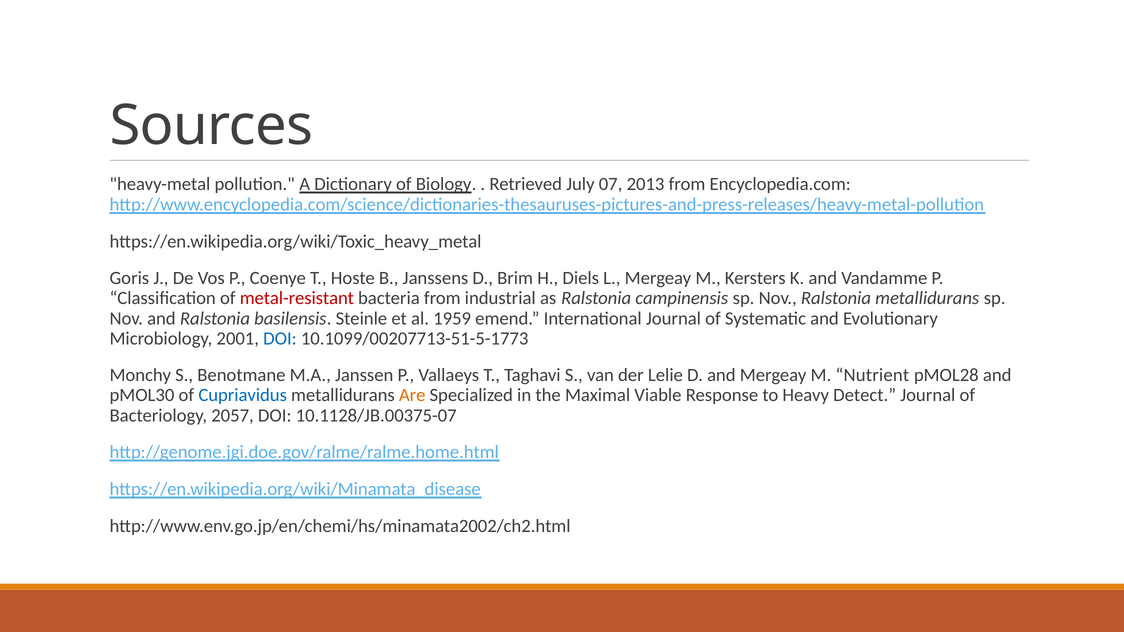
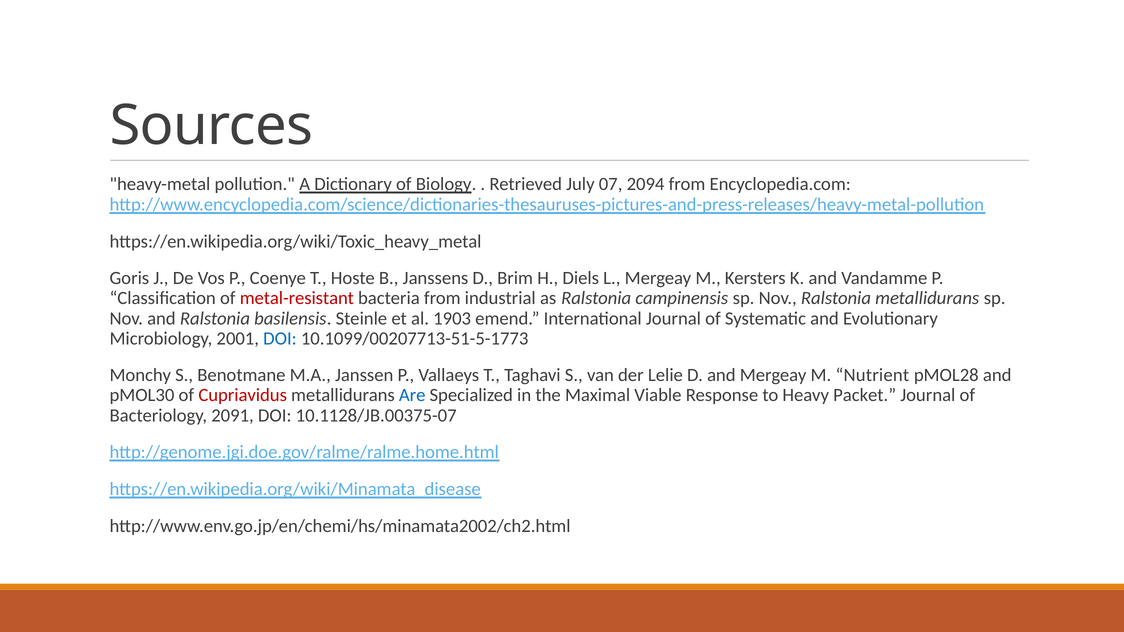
2013: 2013 -> 2094
1959: 1959 -> 1903
Cupriavidus colour: blue -> red
Are colour: orange -> blue
Detect: Detect -> Packet
2057: 2057 -> 2091
